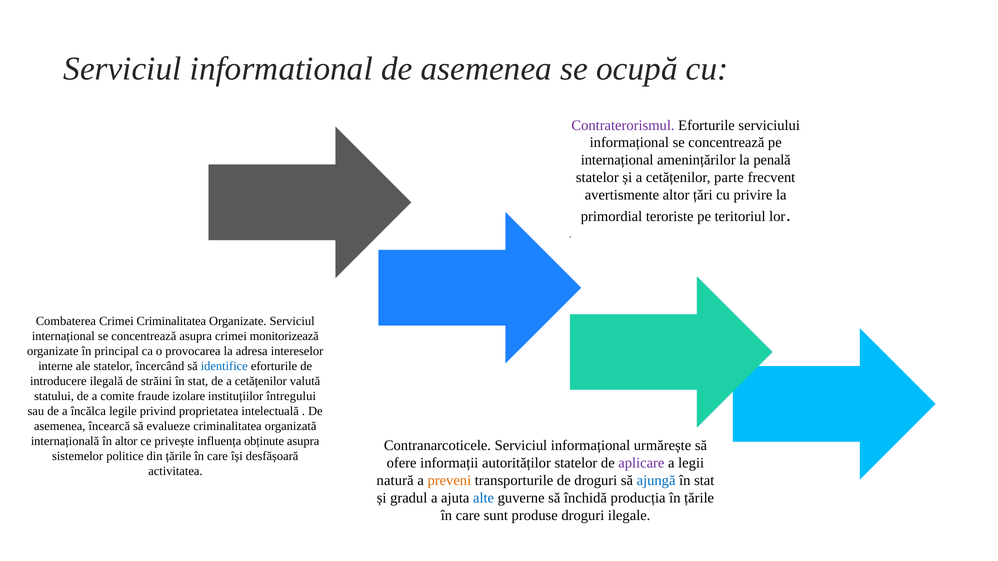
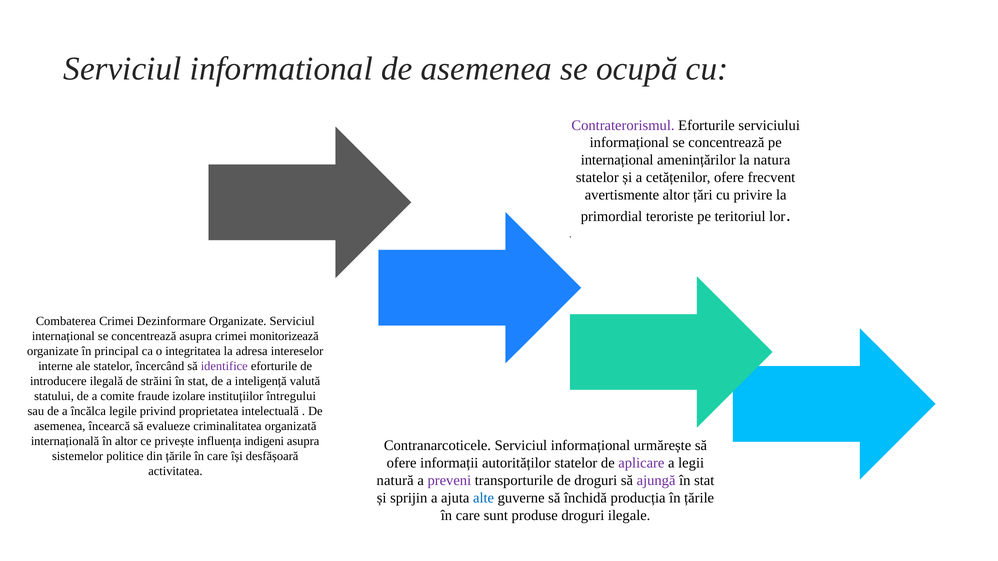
penală: penală -> natura
cetățenilor parte: parte -> ofere
Crimei Criminalitatea: Criminalitatea -> Dezinformare
provocarea: provocarea -> integritatea
identifice colour: blue -> purple
de a cetățenilor: cetățenilor -> inteligență
obținute: obținute -> indigeni
preveni colour: orange -> purple
ajungă colour: blue -> purple
gradul: gradul -> sprijin
